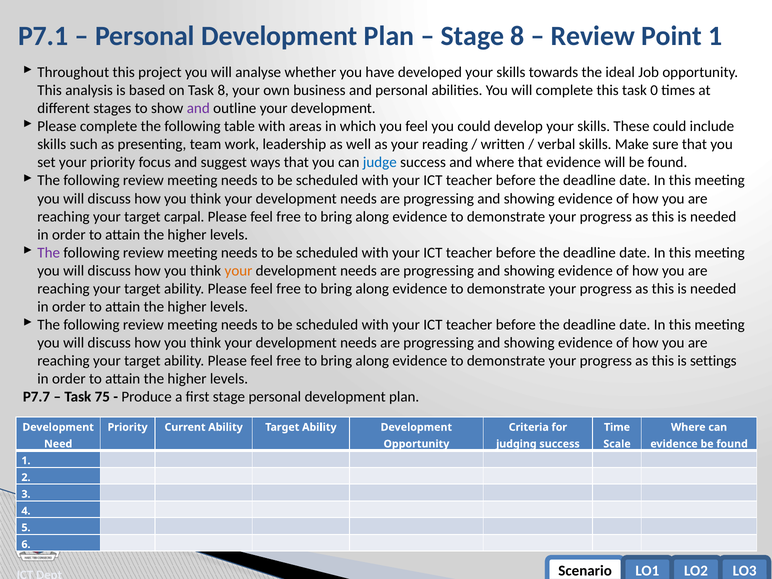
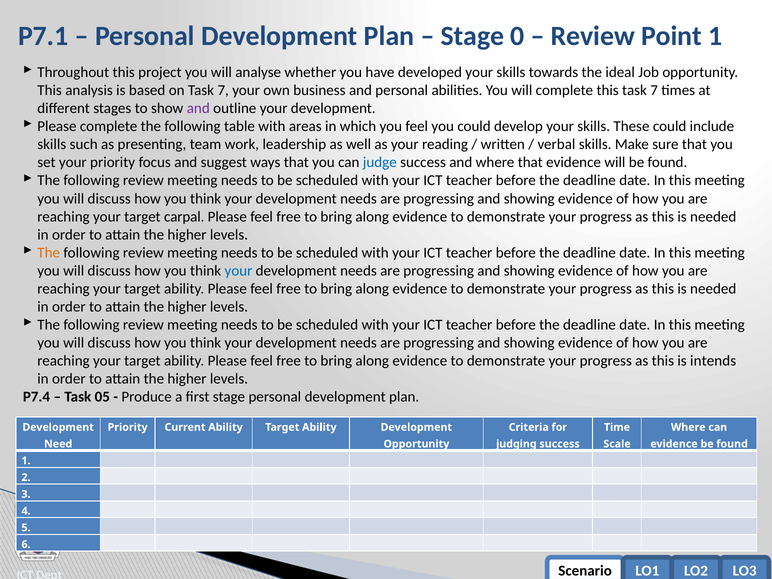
Stage 8: 8 -> 0
on Task 8: 8 -> 7
this task 0: 0 -> 7
The at (49, 253) colour: purple -> orange
your at (238, 271) colour: orange -> blue
settings: settings -> intends
P7.7: P7.7 -> P7.4
75: 75 -> 05
